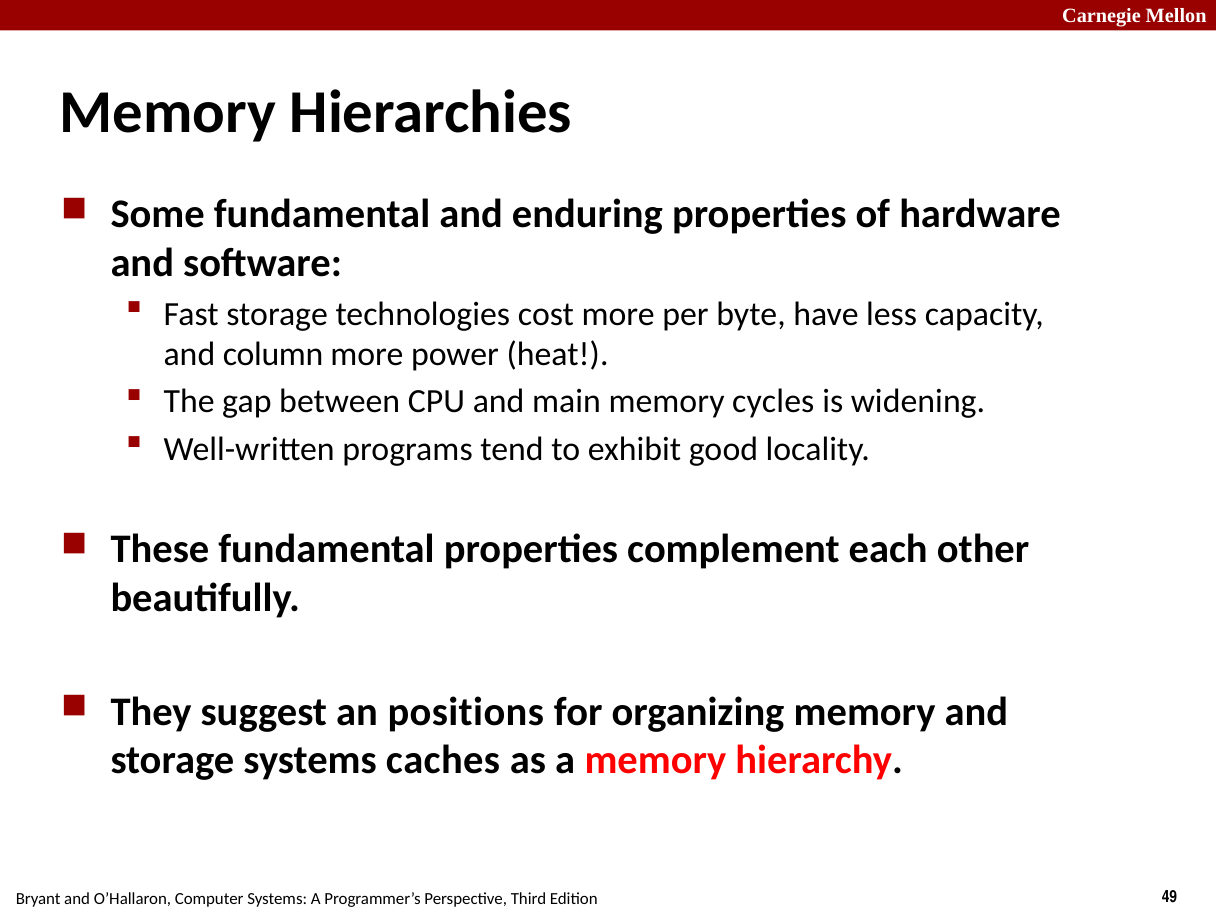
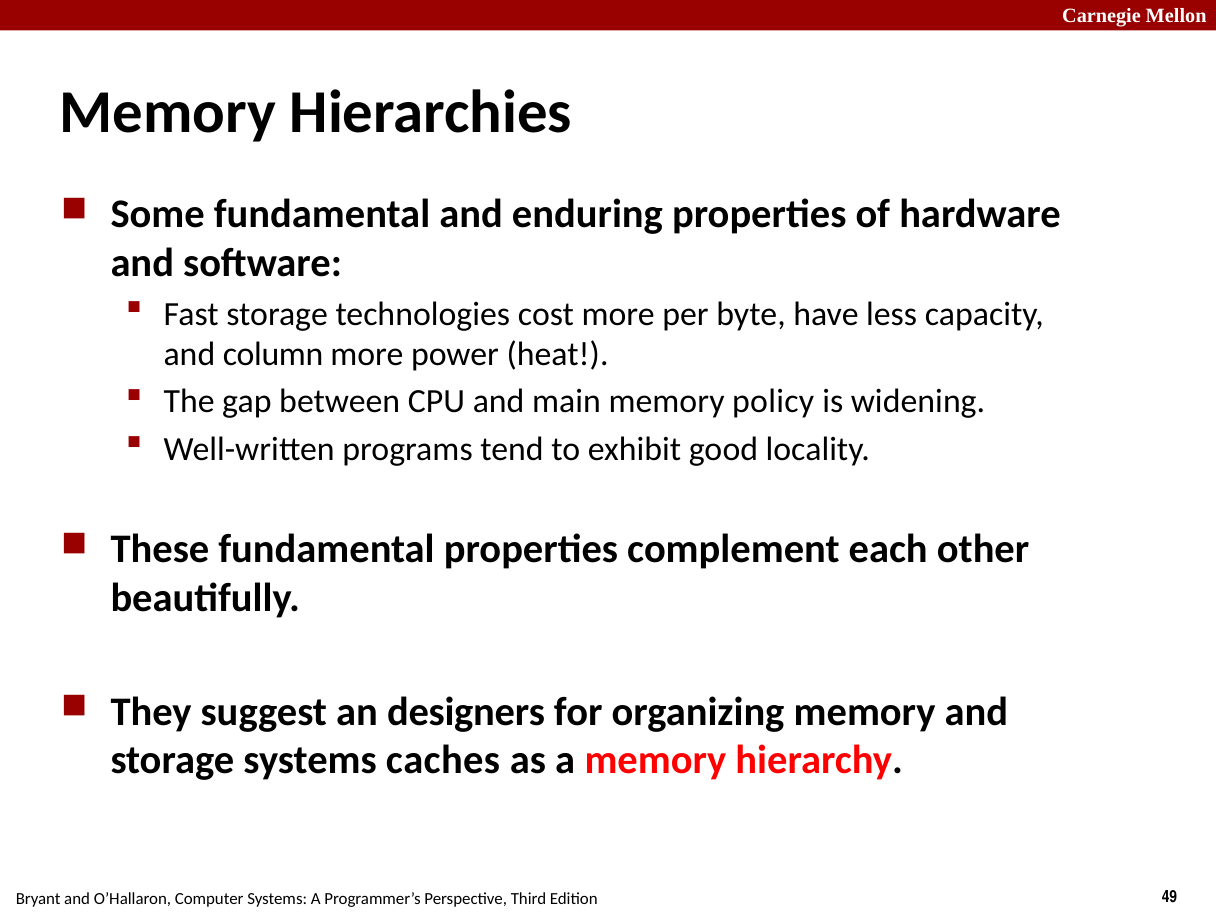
cycles: cycles -> policy
positions: positions -> designers
